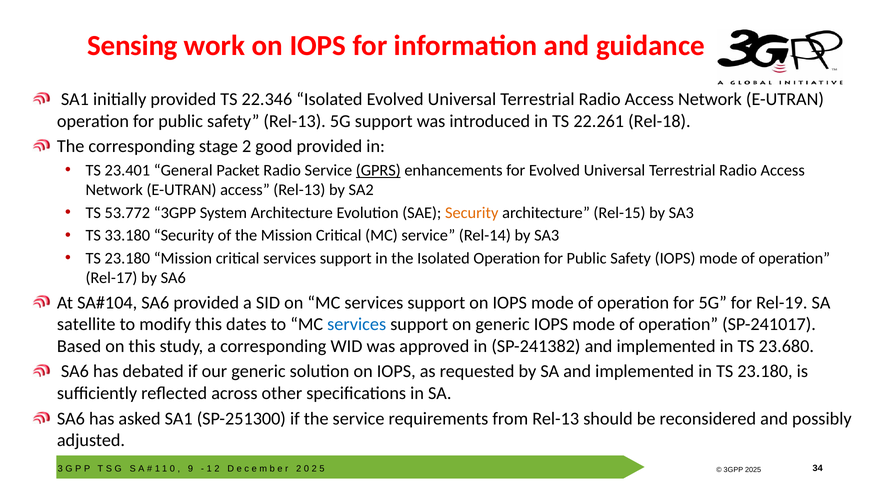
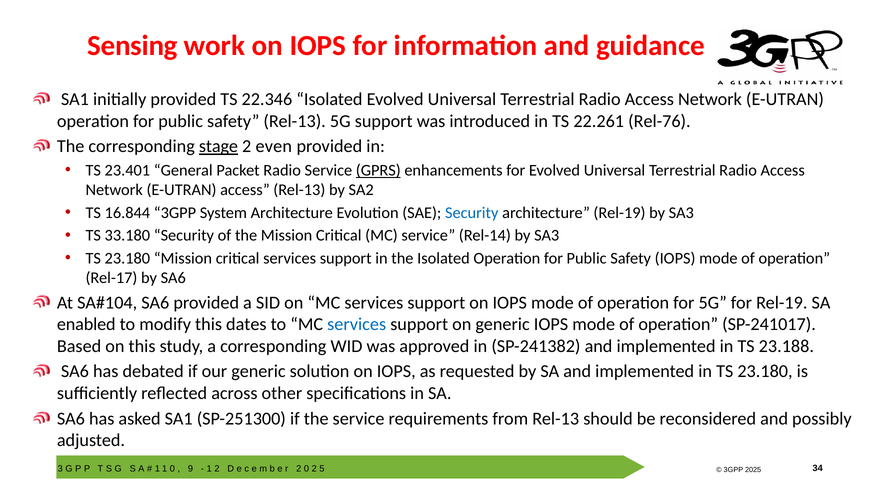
Rel-18: Rel-18 -> Rel-76
stage underline: none -> present
good: good -> even
53.772: 53.772 -> 16.844
Security at (472, 213) colour: orange -> blue
architecture Rel-15: Rel-15 -> Rel-19
satellite: satellite -> enabled
23.680: 23.680 -> 23.188
